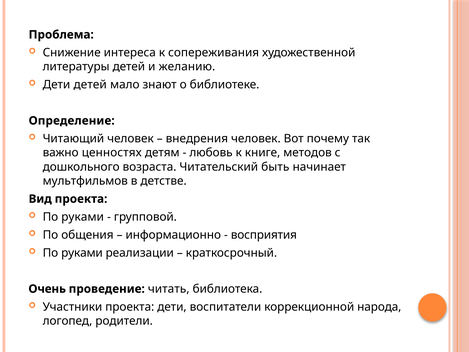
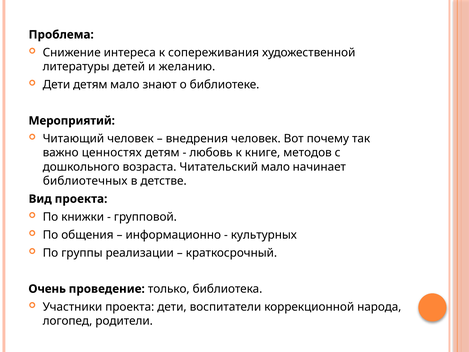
Дети детей: детей -> детям
Определение: Определение -> Мероприятий
Читательский быть: быть -> мало
мультфильмов: мультфильмов -> библиотечных
руками at (83, 217): руками -> книжки
восприятия: восприятия -> культурных
руками at (82, 253): руками -> группы
читать: читать -> только
